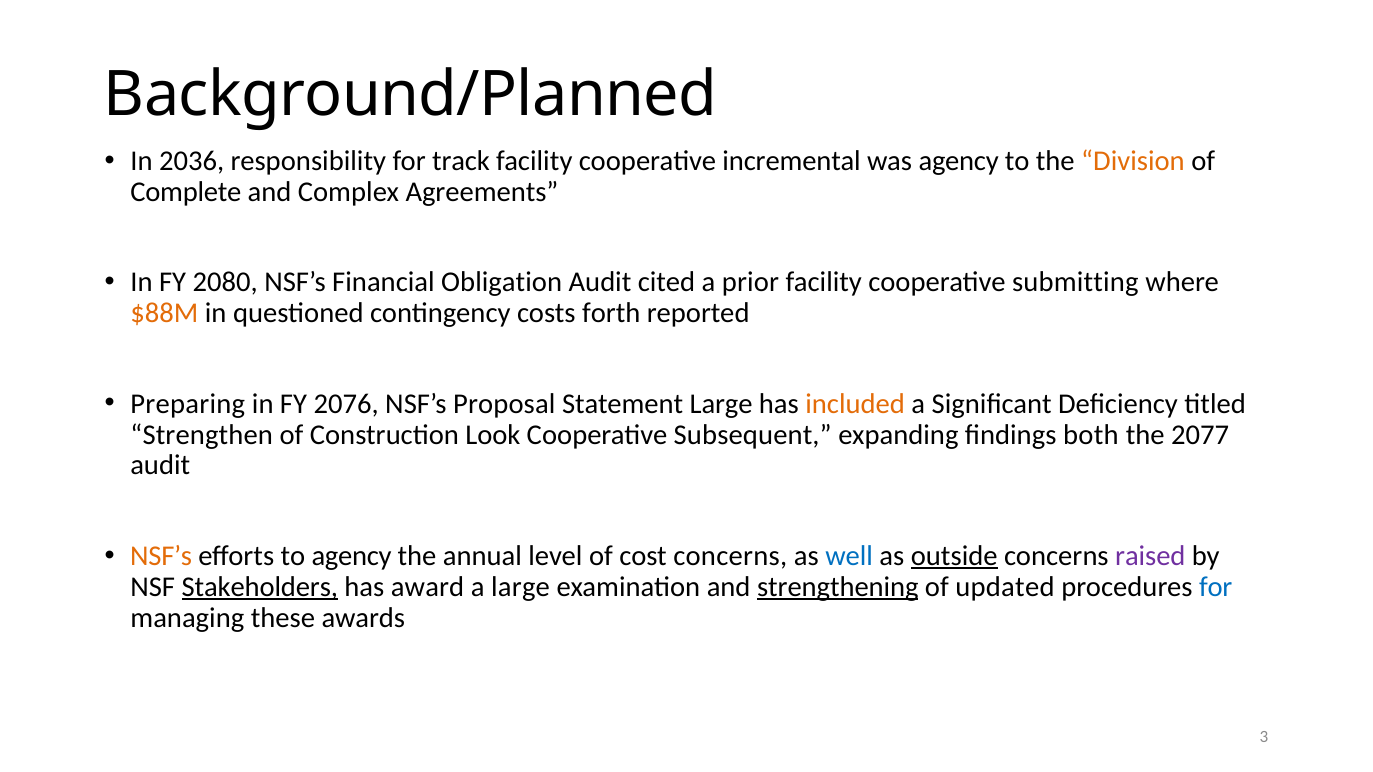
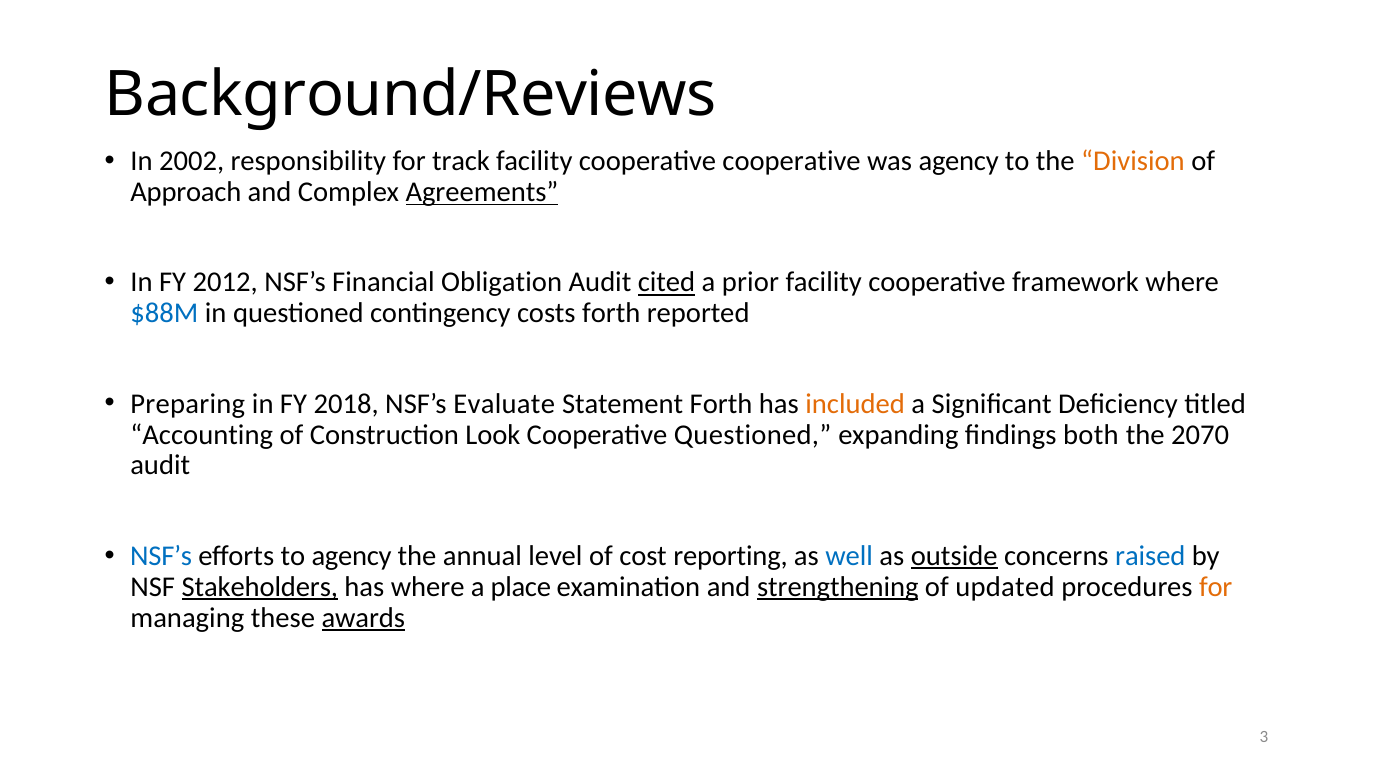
Background/Planned: Background/Planned -> Background/Reviews
2036: 2036 -> 2002
cooperative incremental: incremental -> cooperative
Complete: Complete -> Approach
Agreements underline: none -> present
2080: 2080 -> 2012
cited underline: none -> present
submitting: submitting -> framework
$88M colour: orange -> blue
2076: 2076 -> 2018
Proposal: Proposal -> Evaluate
Statement Large: Large -> Forth
Strengthen: Strengthen -> Accounting
Cooperative Subsequent: Subsequent -> Questioned
2077: 2077 -> 2070
NSF’s at (161, 556) colour: orange -> blue
cost concerns: concerns -> reporting
raised colour: purple -> blue
has award: award -> where
a large: large -> place
for at (1216, 587) colour: blue -> orange
awards underline: none -> present
